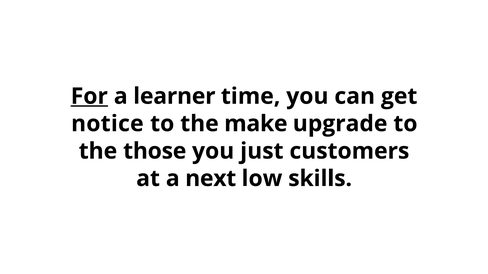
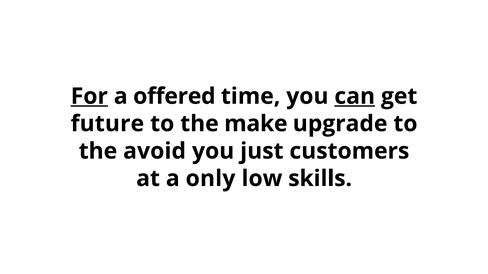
learner: learner -> offered
can underline: none -> present
notice: notice -> future
those: those -> avoid
next: next -> only
